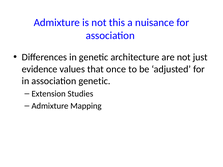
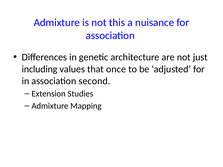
evidence: evidence -> including
association genetic: genetic -> second
